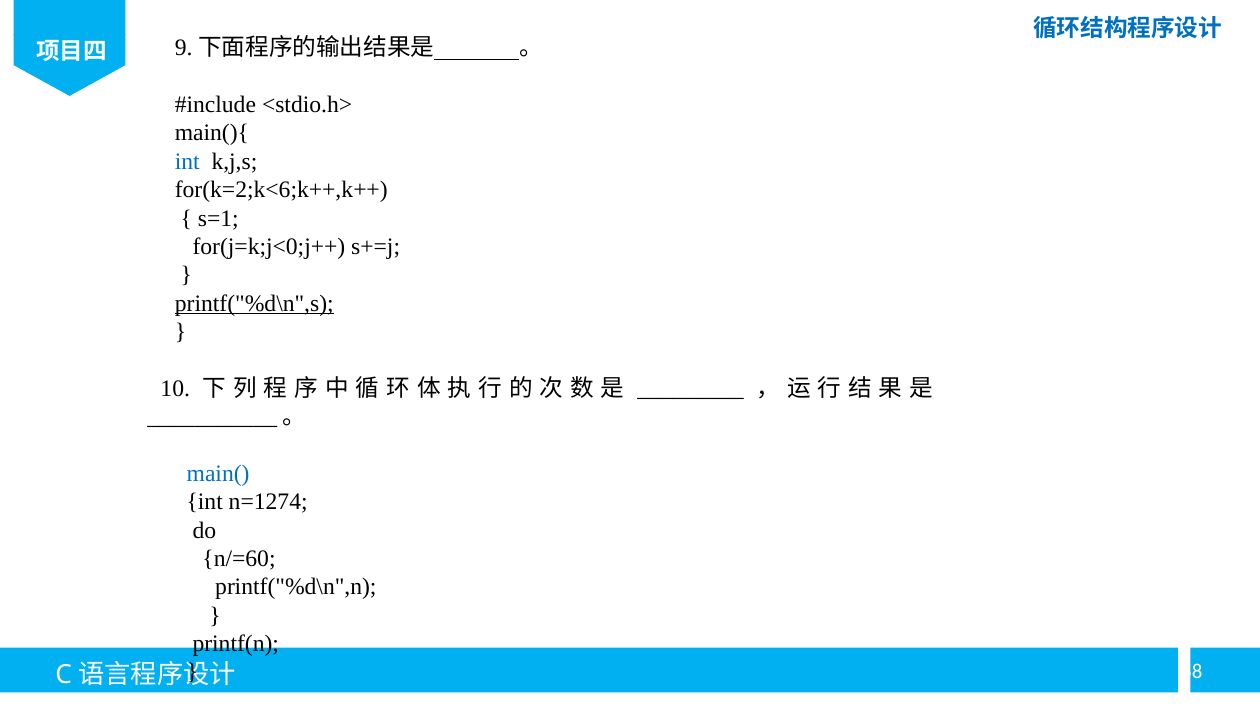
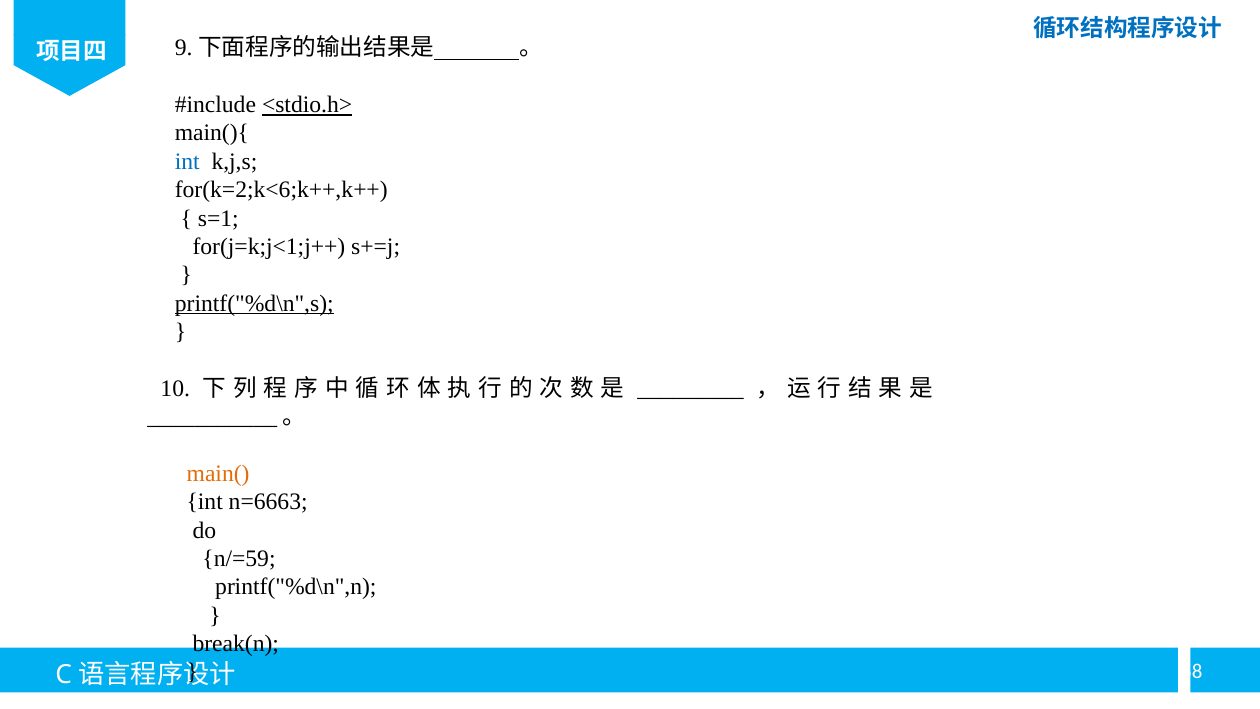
<stdio.h> underline: none -> present
for(j=k;j<0;j++: for(j=k;j<0;j++ -> for(j=k;j<1;j++
main( colour: blue -> orange
n=1274: n=1274 -> n=6663
n/=60: n/=60 -> n/=59
printf(n: printf(n -> break(n
